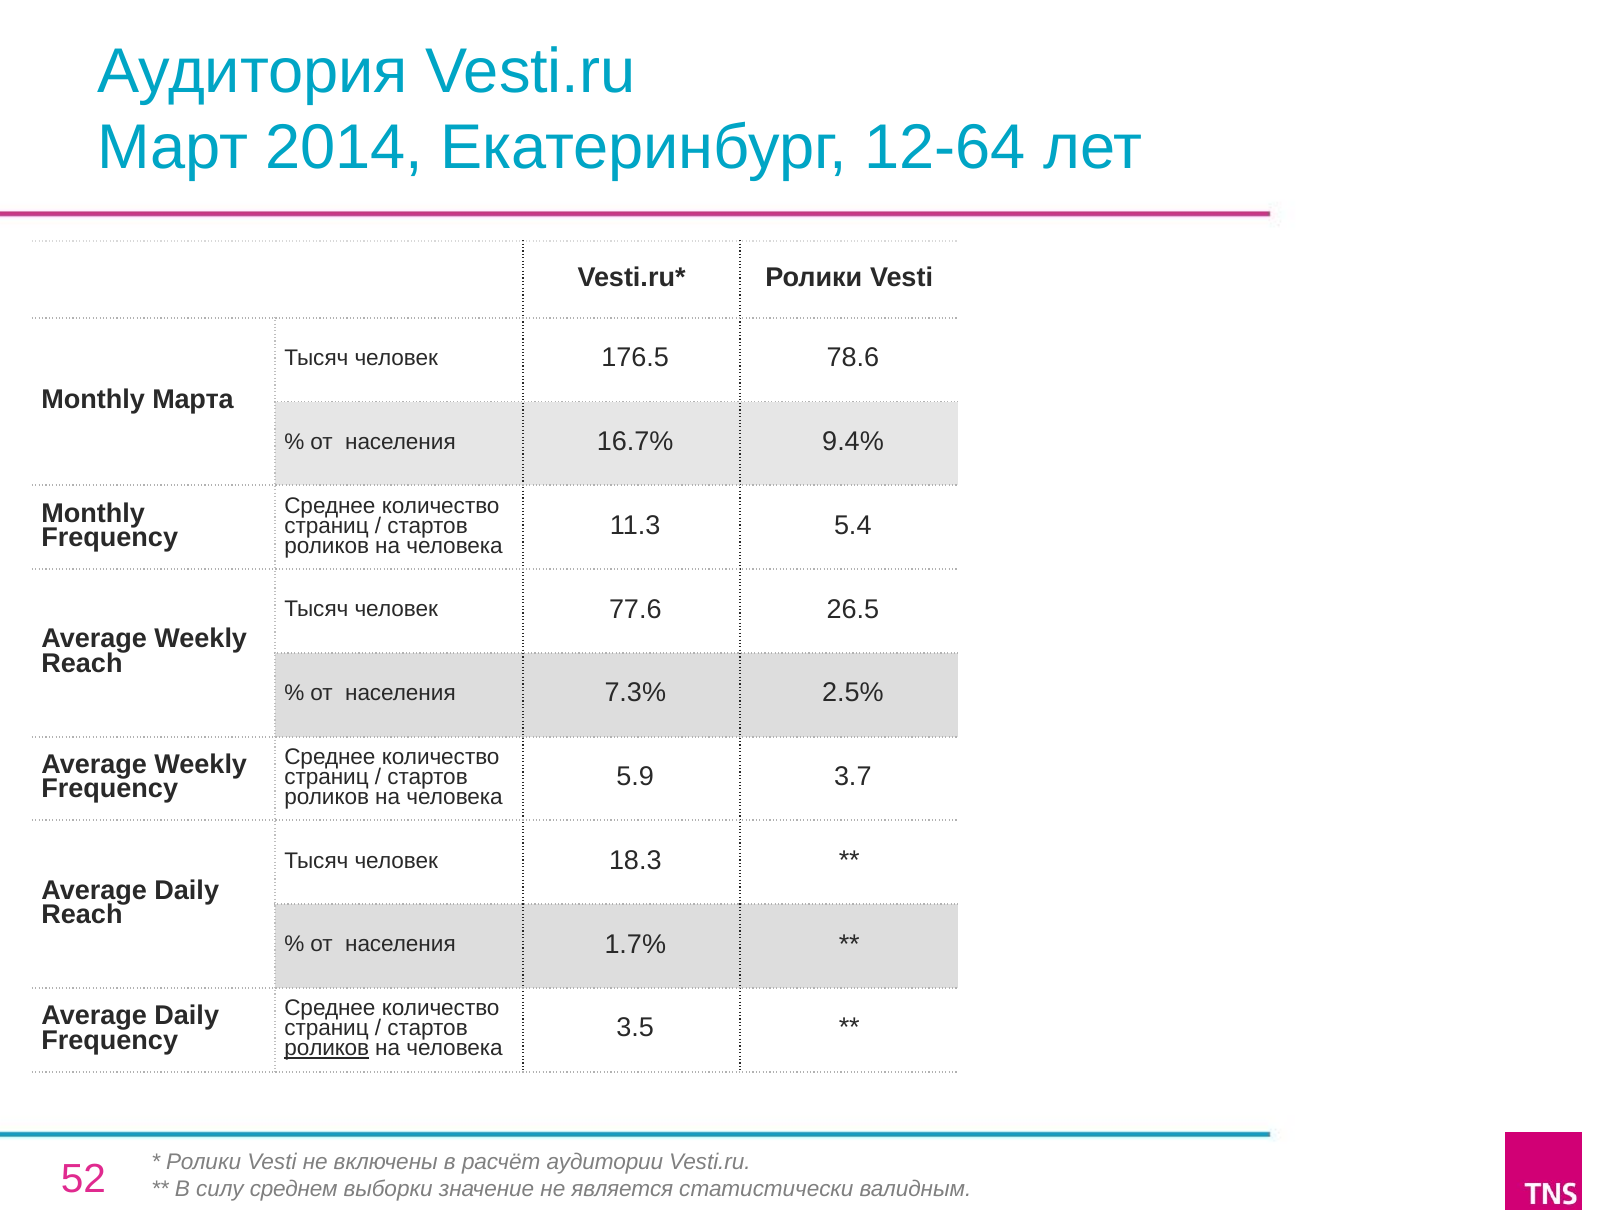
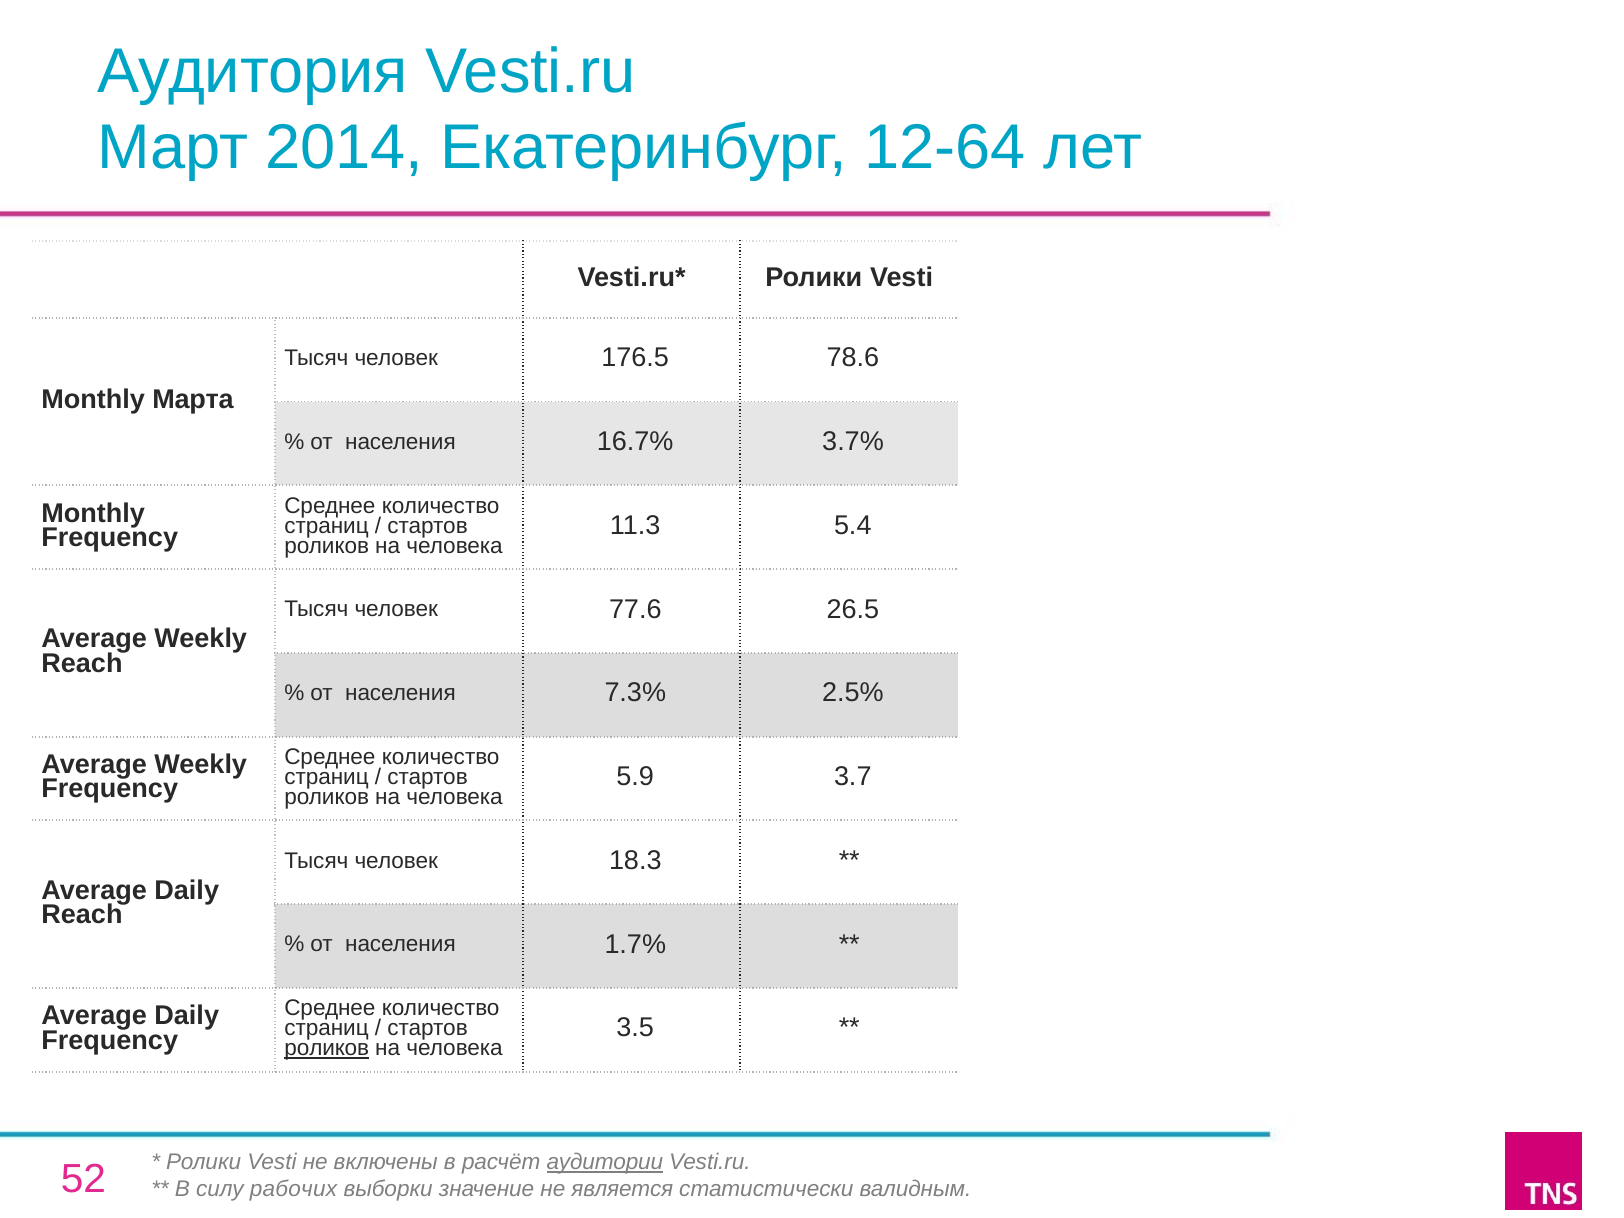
9.4%: 9.4% -> 3.7%
аудитории underline: none -> present
среднем: среднем -> рабочих
